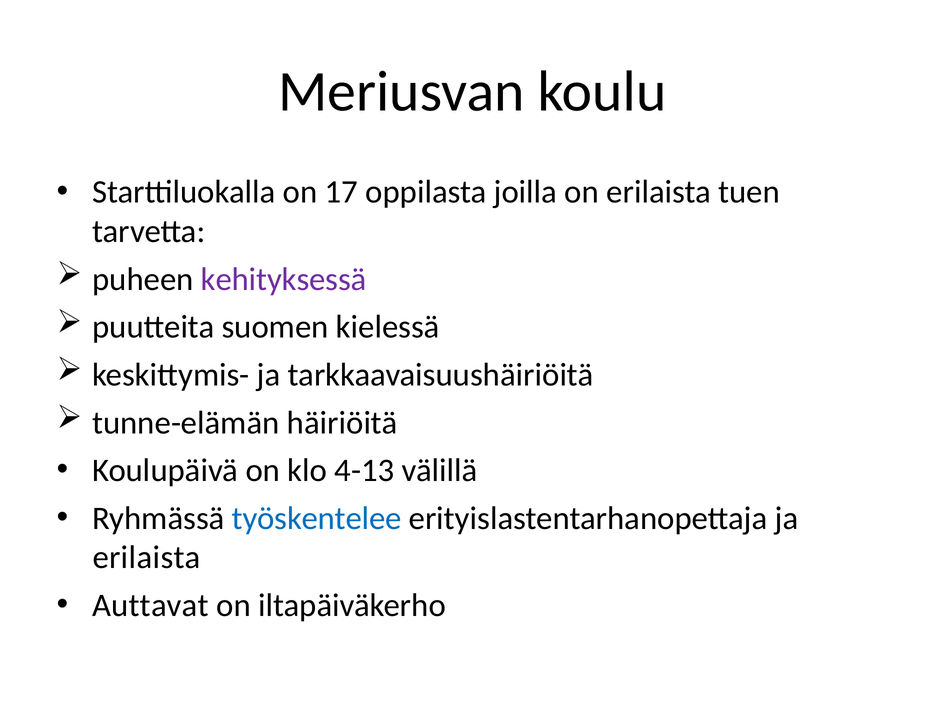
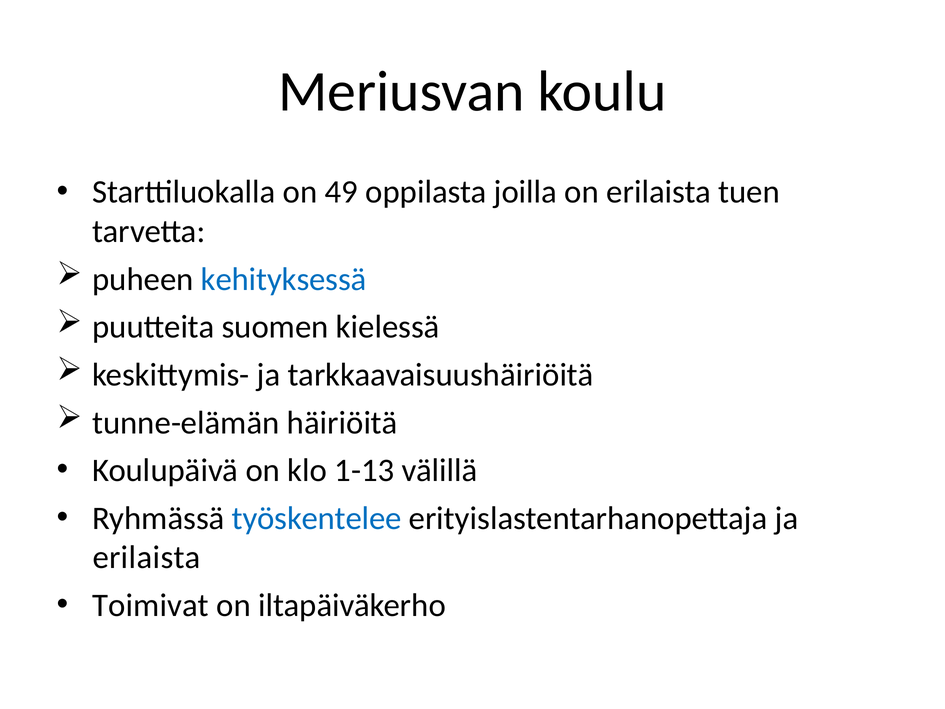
17: 17 -> 49
kehityksessä colour: purple -> blue
4-13: 4-13 -> 1-13
Auttavat: Auttavat -> Toimivat
